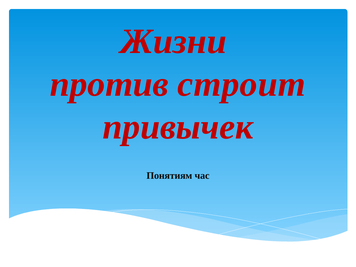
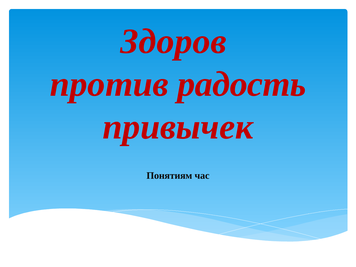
Жизни: Жизни -> Здоров
строит: строит -> радость
